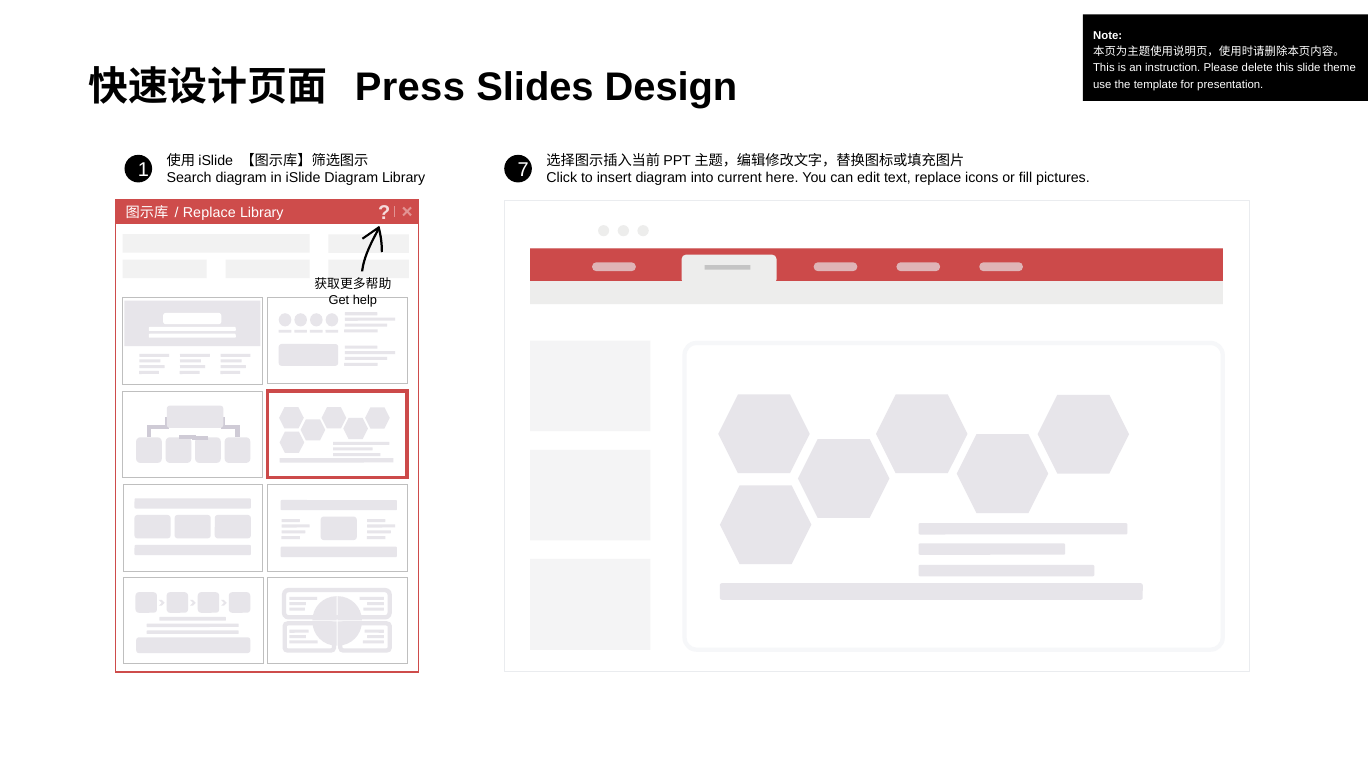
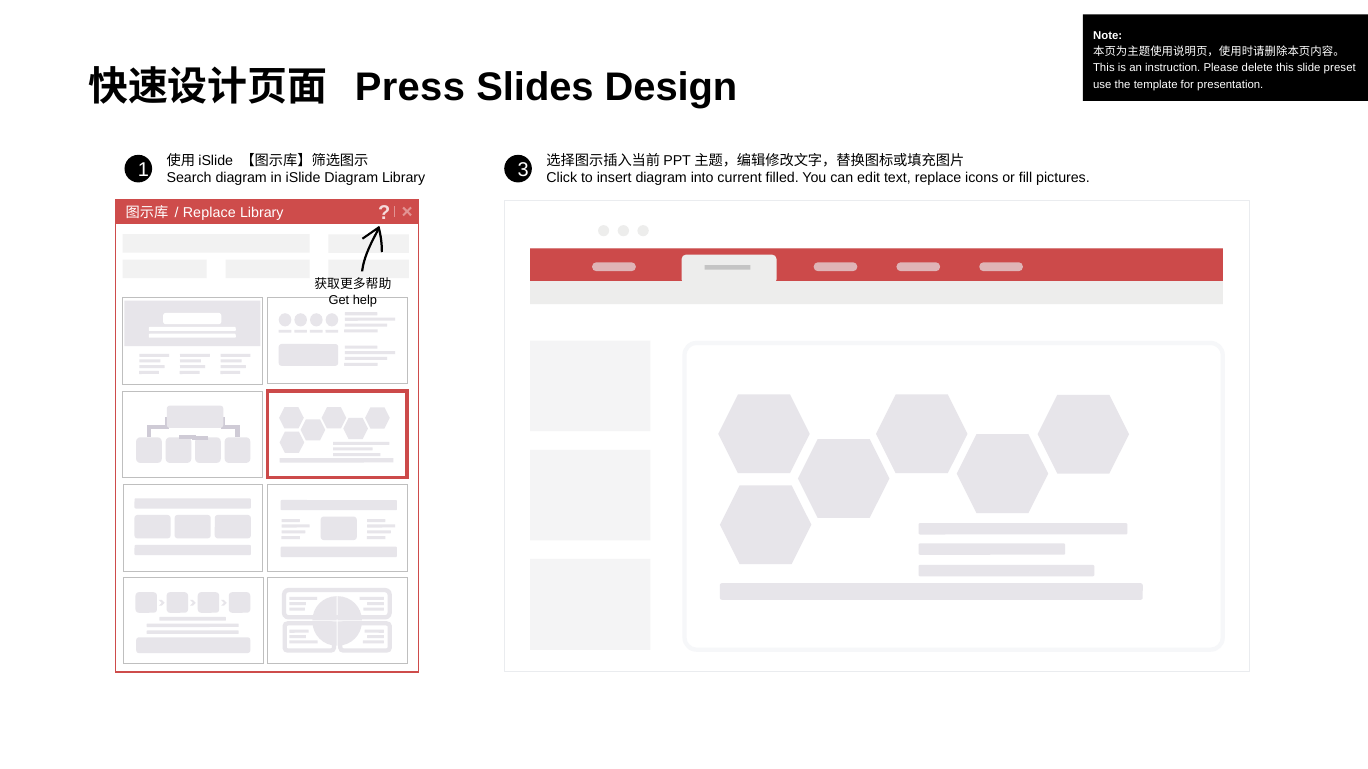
theme: theme -> preset
7: 7 -> 3
here: here -> filled
